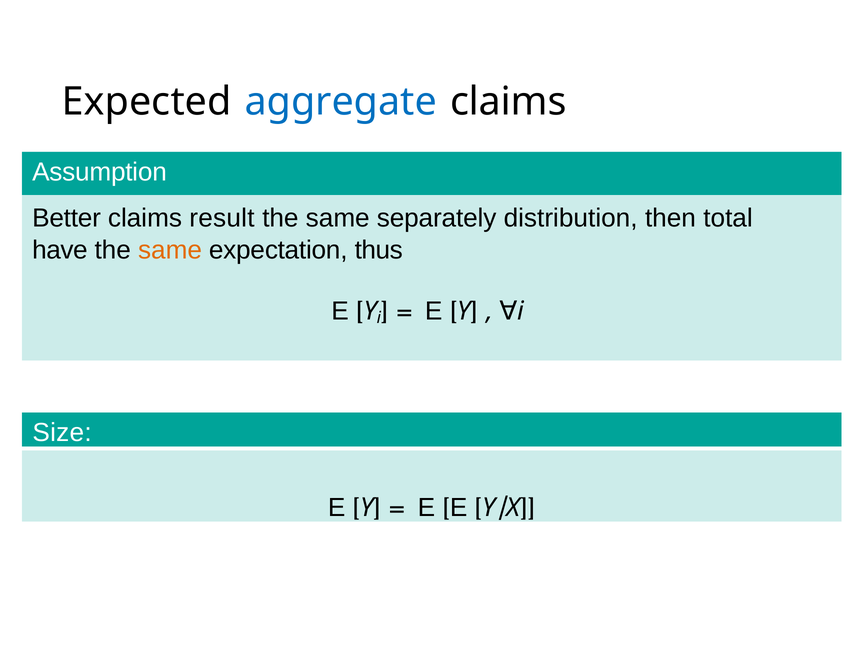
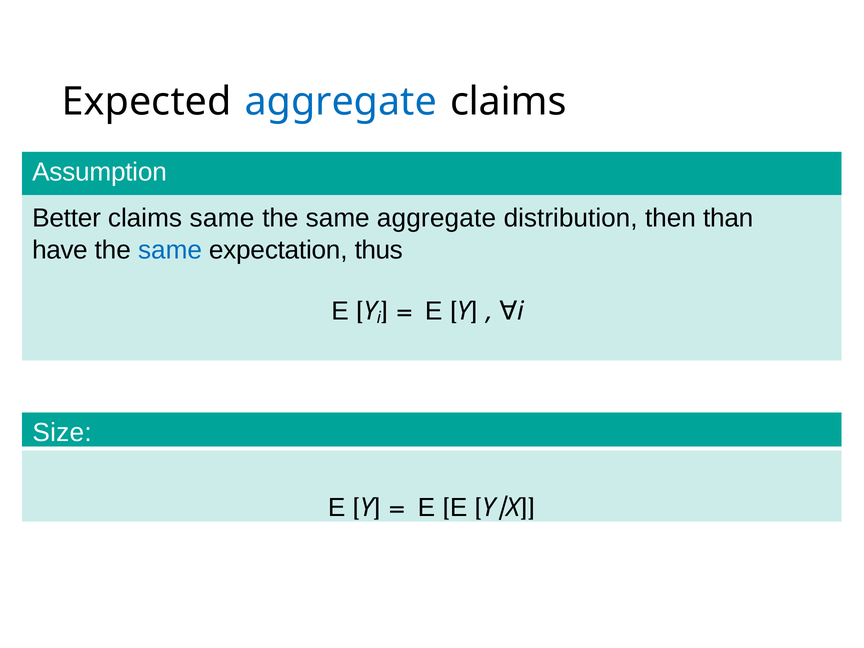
claims result: result -> same
same separately: separately -> aggregate
total: total -> than
same at (170, 251) colour: orange -> blue
